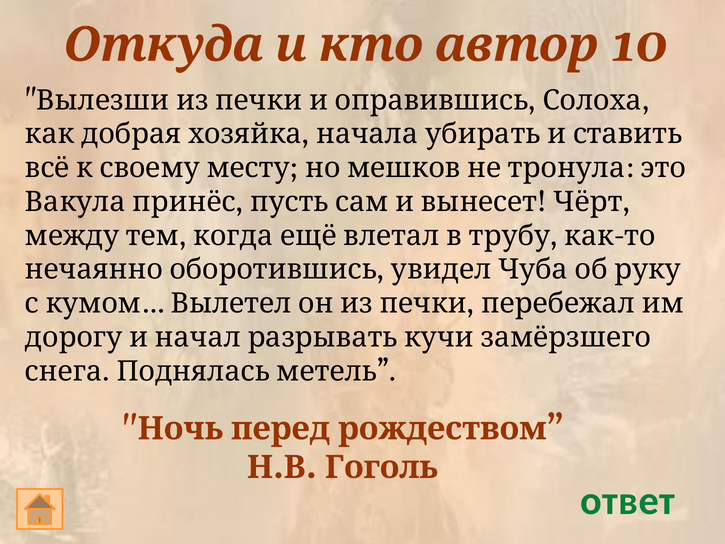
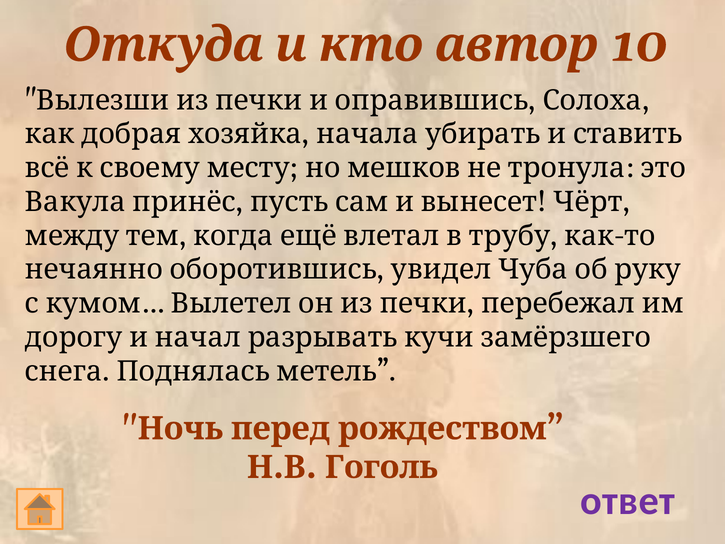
ответ colour: green -> purple
